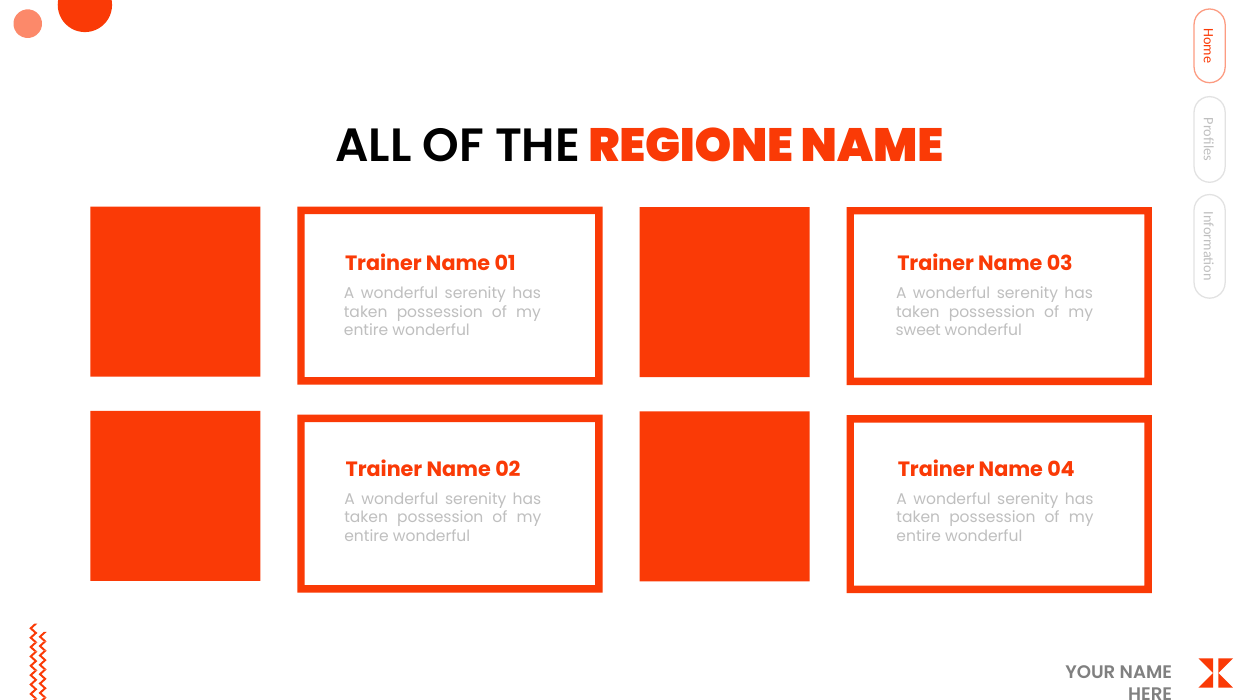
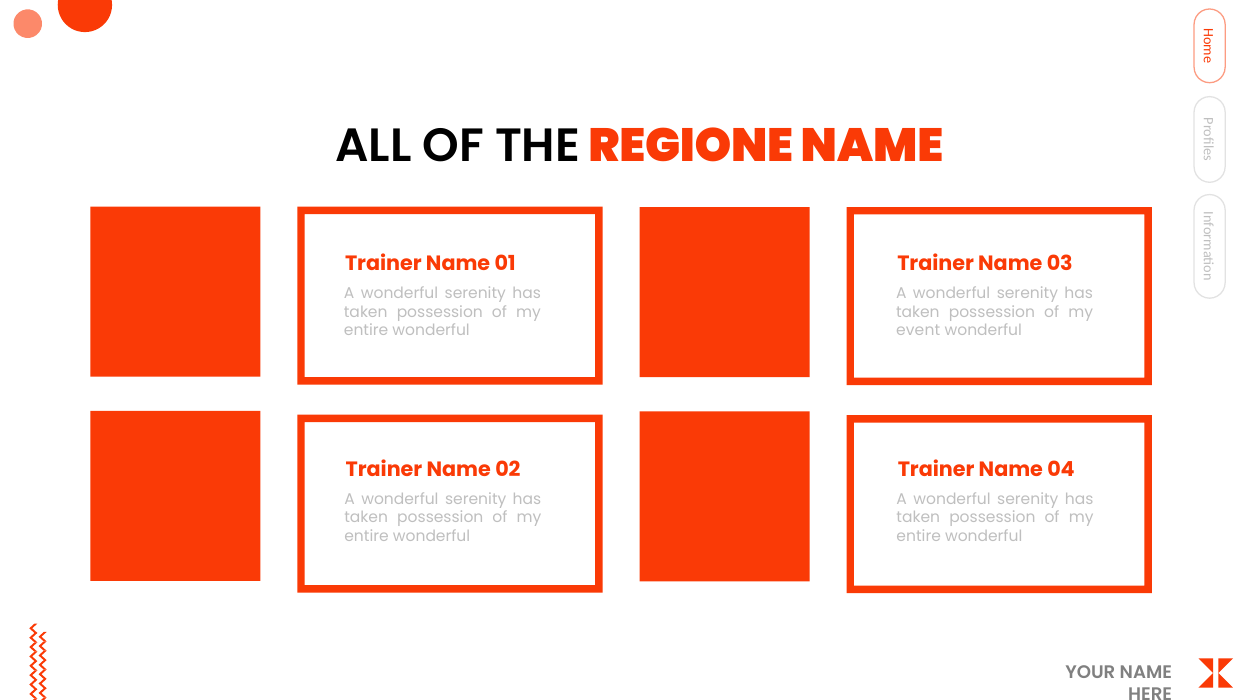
sweet: sweet -> event
